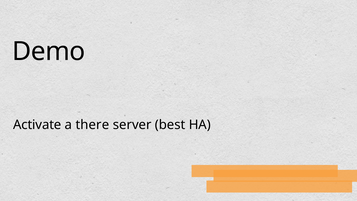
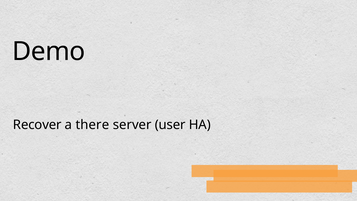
Activate: Activate -> Recover
best: best -> user
